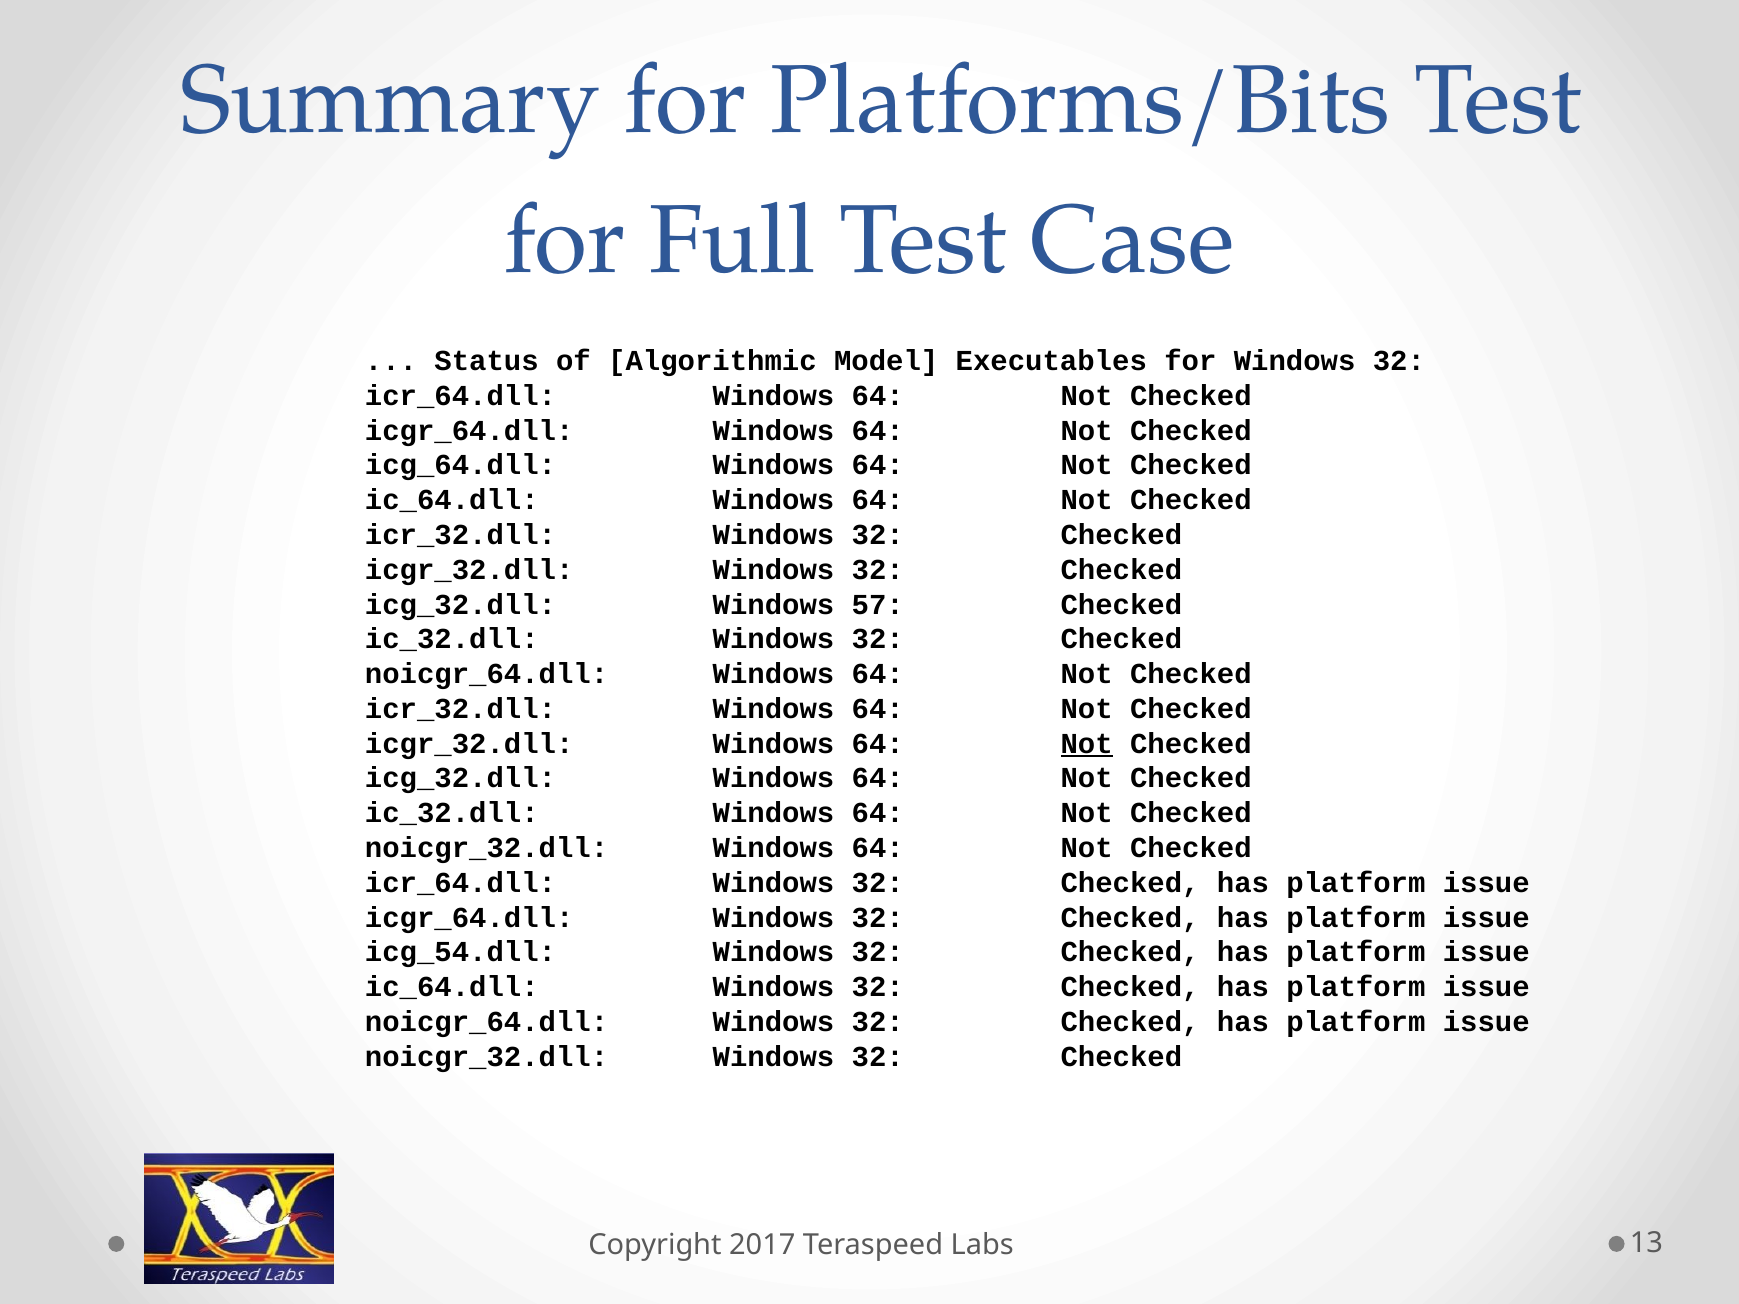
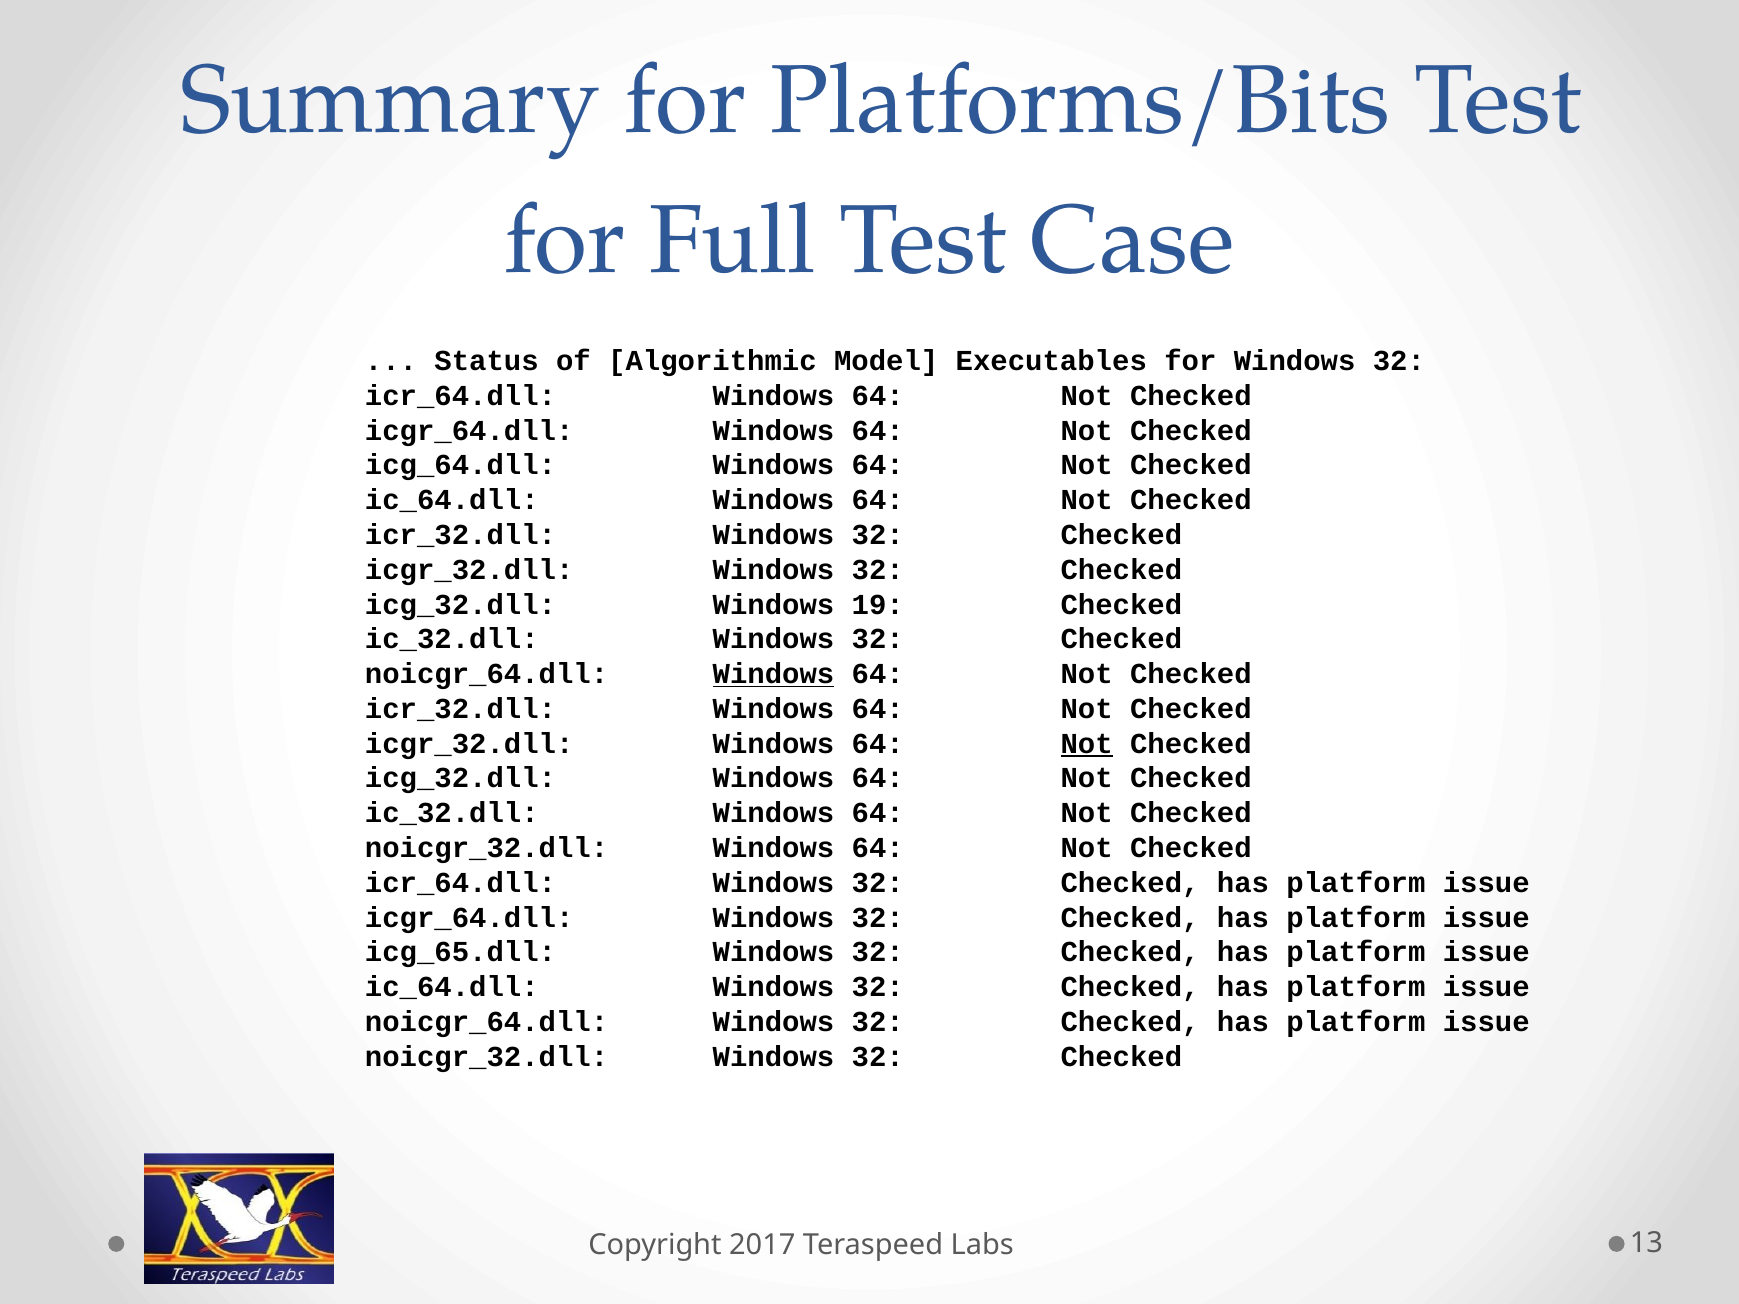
57: 57 -> 19
Windows at (774, 674) underline: none -> present
icg_54.dll: icg_54.dll -> icg_65.dll
